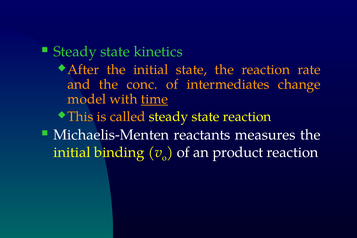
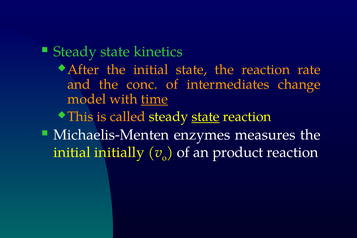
state at (206, 117) underline: none -> present
reactants: reactants -> enzymes
binding: binding -> initially
